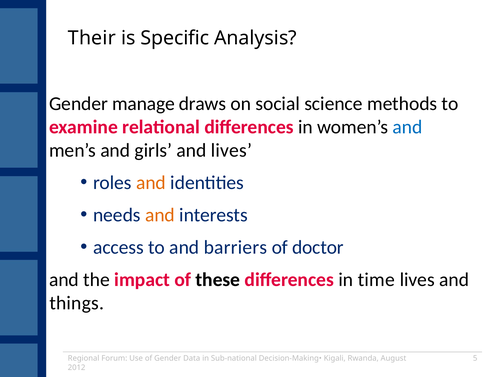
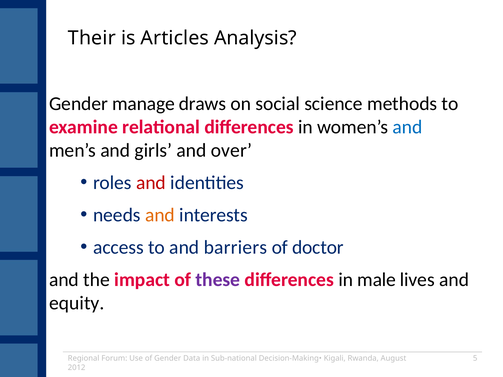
Specific: Specific -> Articles
and lives: lives -> over
and at (151, 183) colour: orange -> red
these colour: black -> purple
time: time -> male
things: things -> equity
